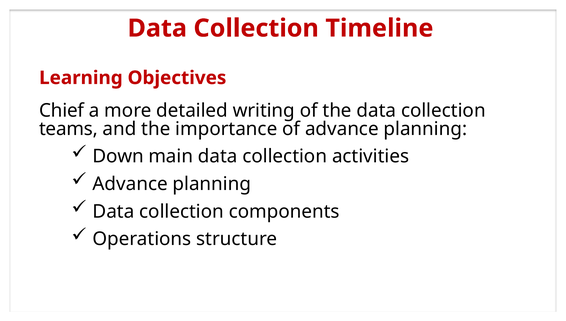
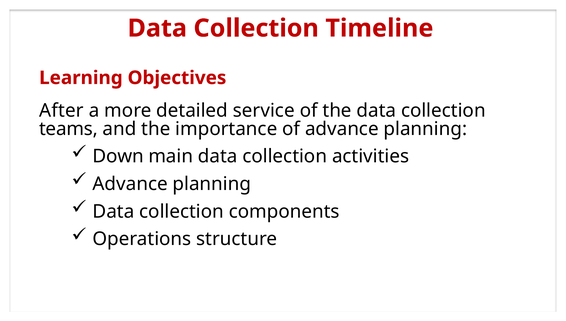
Chief: Chief -> After
writing: writing -> service
